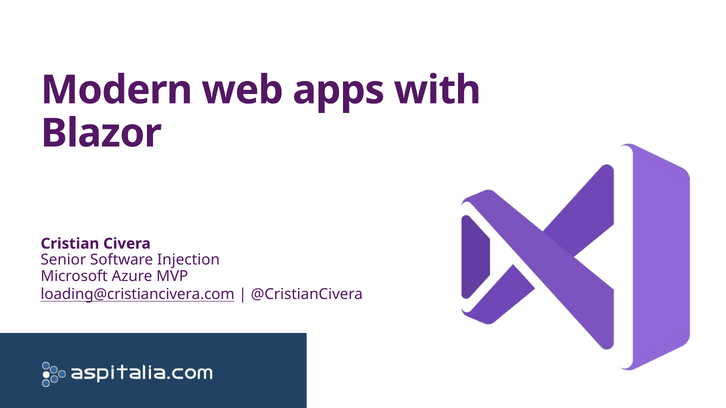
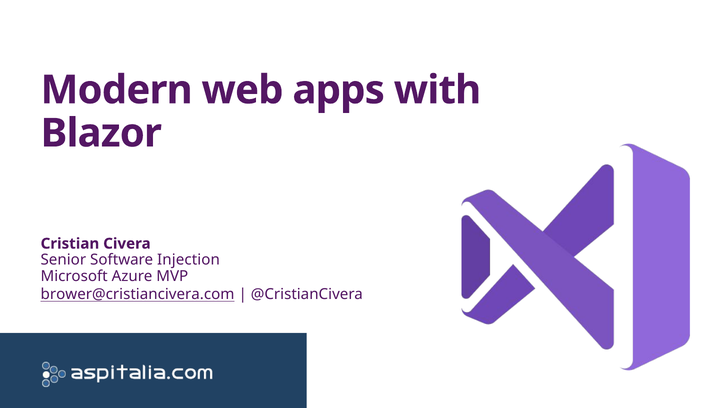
loading@cristiancivera.com: loading@cristiancivera.com -> brower@cristiancivera.com
